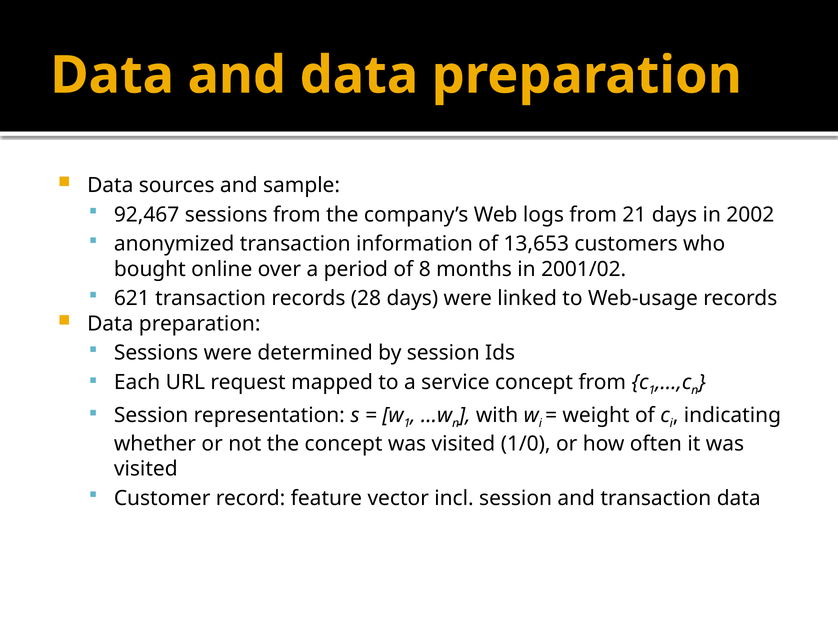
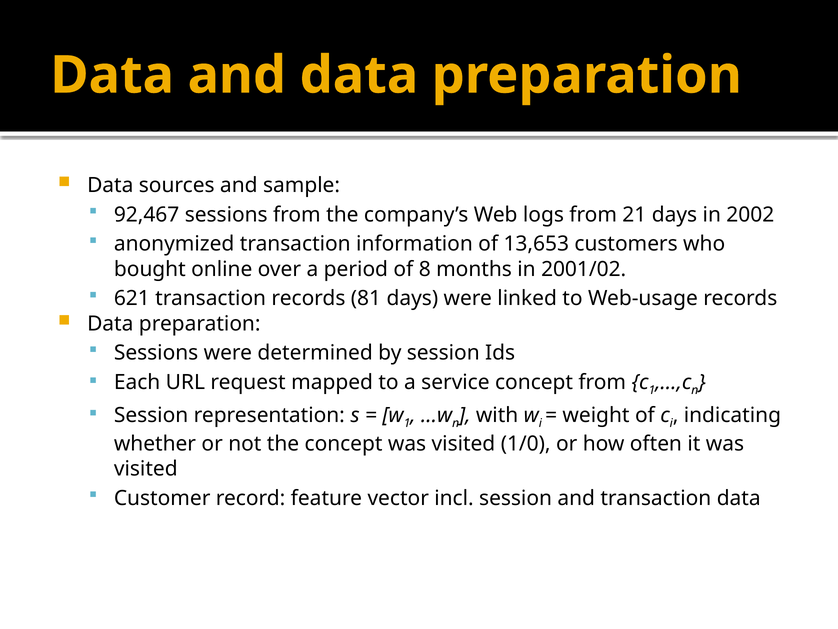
28: 28 -> 81
